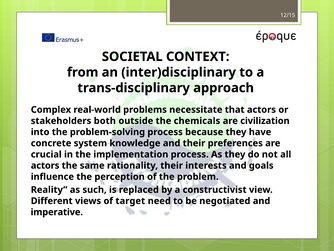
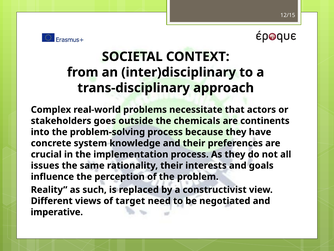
both: both -> goes
civilization: civilization -> continents
actors at (45, 165): actors -> issues
